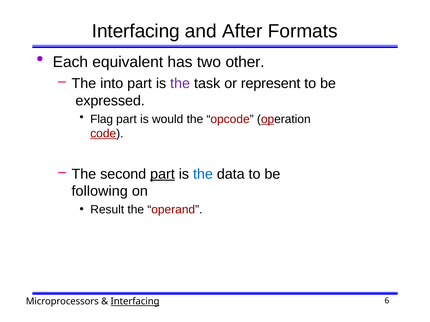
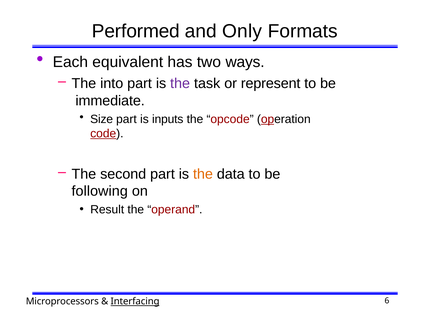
Interfacing at (136, 31): Interfacing -> Performed
After: After -> Only
other: other -> ways
expressed: expressed -> immediate
Flag: Flag -> Size
would: would -> inputs
part at (162, 174) underline: present -> none
the at (203, 174) colour: blue -> orange
